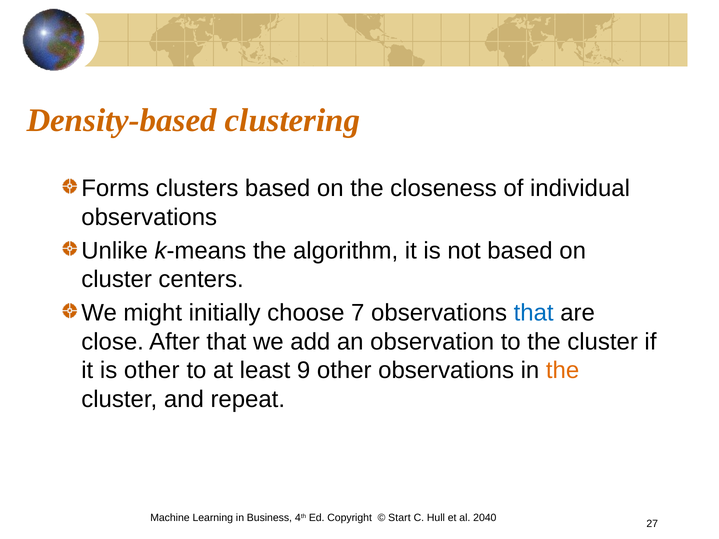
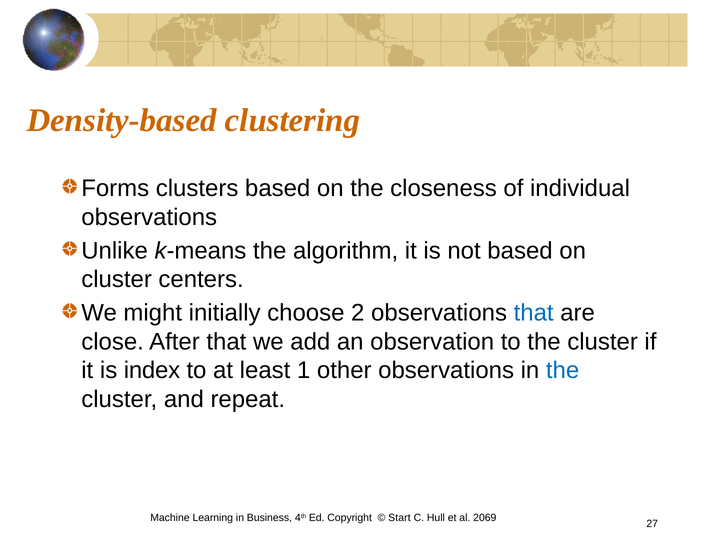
7: 7 -> 2
is other: other -> index
9: 9 -> 1
the at (563, 371) colour: orange -> blue
2040: 2040 -> 2069
